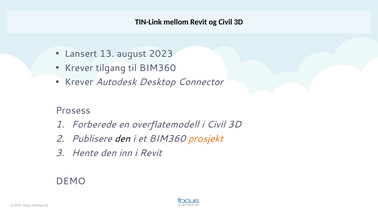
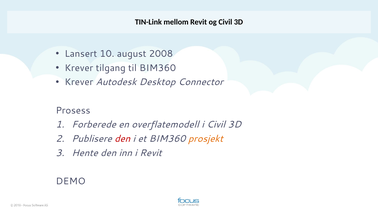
13: 13 -> 10
2023: 2023 -> 2008
den at (122, 138) colour: black -> red
